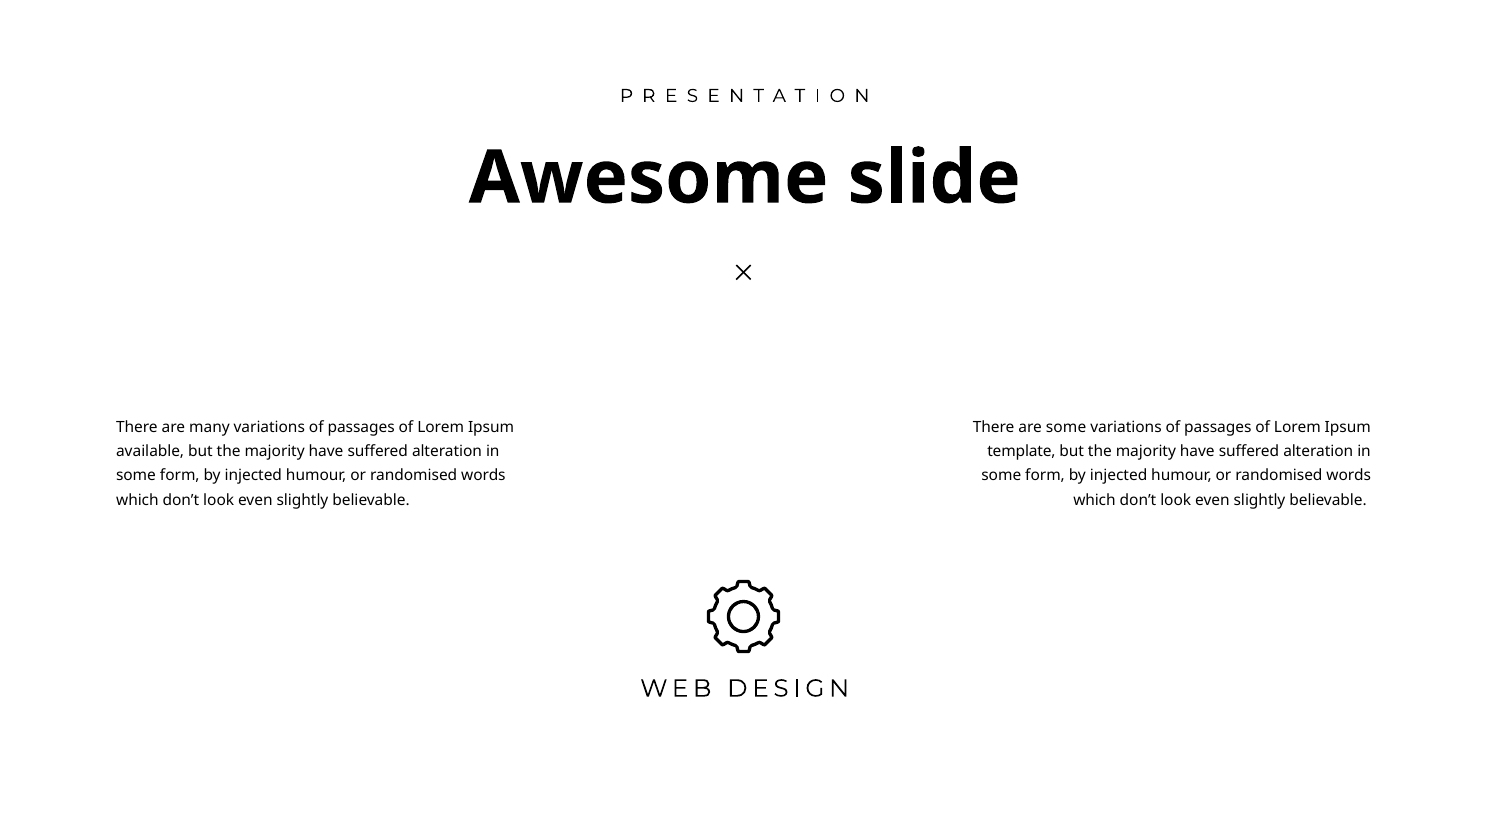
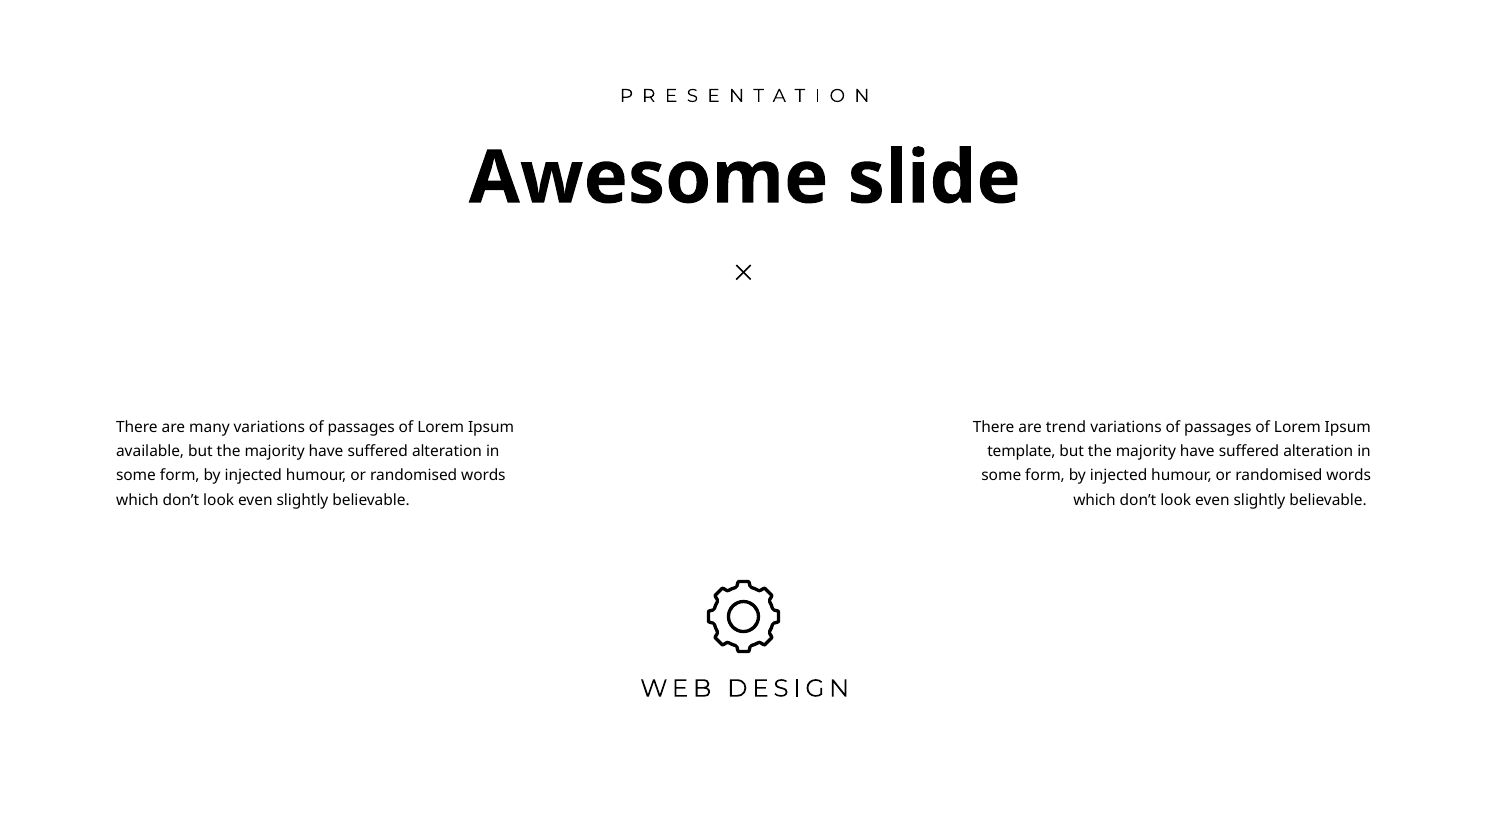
are some: some -> trend
